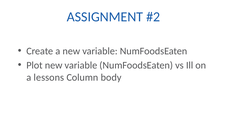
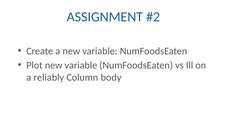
lessons: lessons -> reliably
